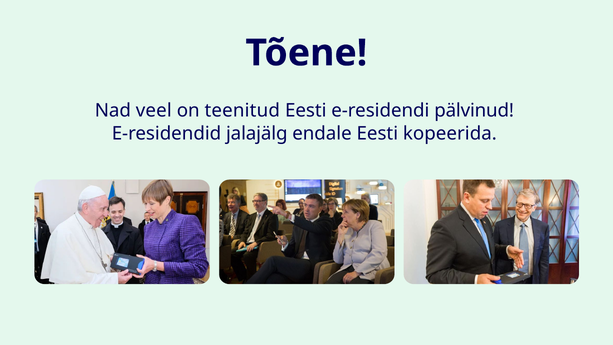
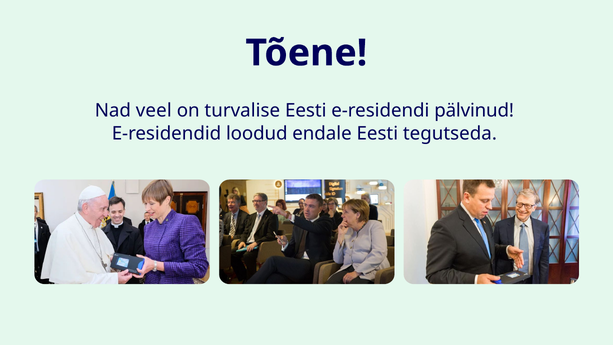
teenitud: teenitud -> turvalise
jalajälg: jalajälg -> loodud
kopeerida: kopeerida -> tegutseda
